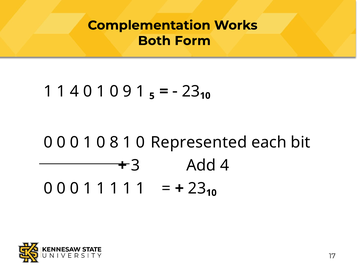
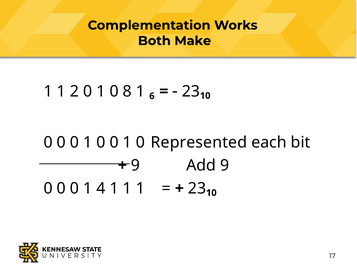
Form: Form -> Make
1 4: 4 -> 2
9: 9 -> 8
5: 5 -> 6
1 0 8: 8 -> 0
3 at (136, 165): 3 -> 9
Add 4: 4 -> 9
0 1 1: 1 -> 4
